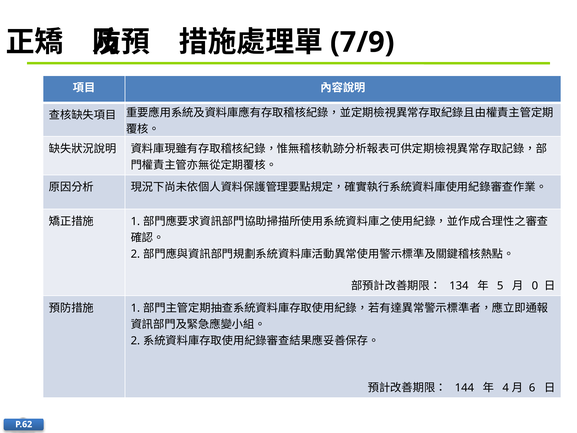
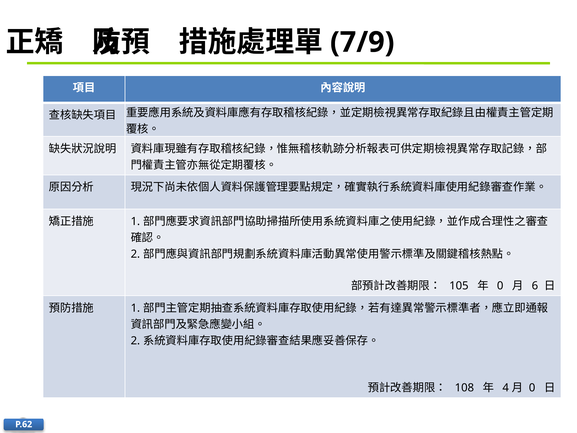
134: 134 -> 105
5 at (500, 286): 5 -> 0
0: 0 -> 6
144: 144 -> 108
6 at (532, 387): 6 -> 0
